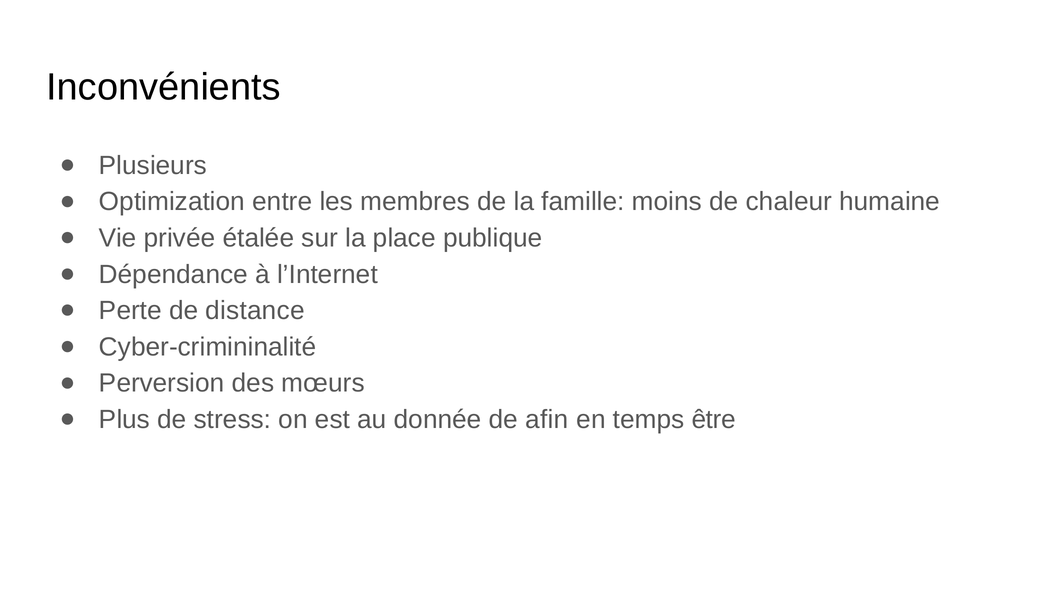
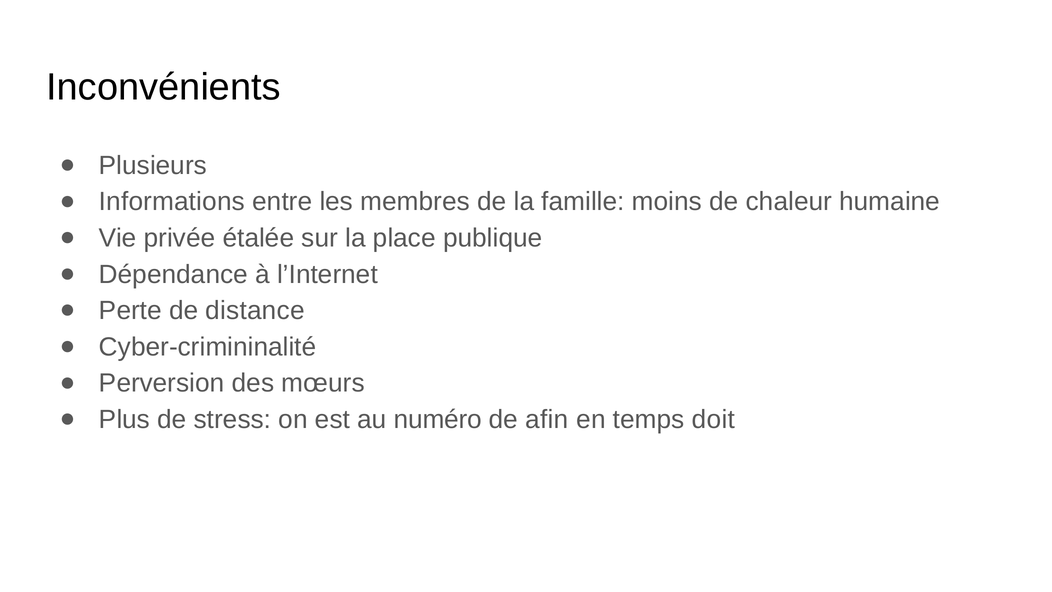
Optimization: Optimization -> Informations
donnée: donnée -> numéro
être: être -> doit
